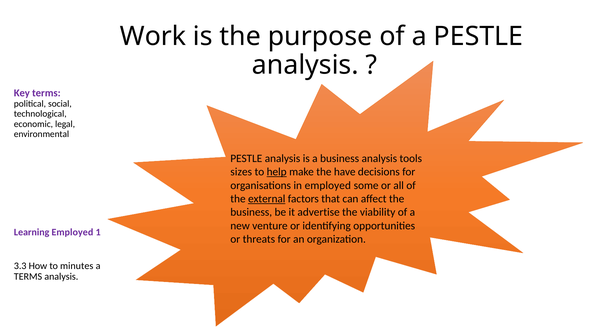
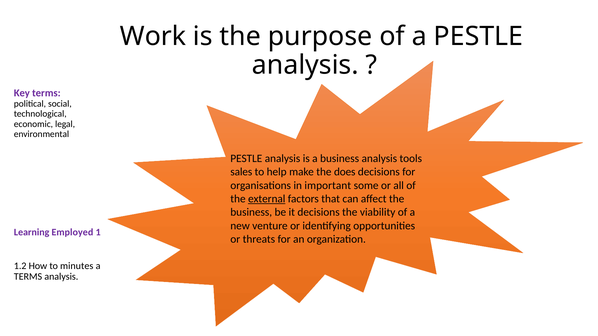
sizes: sizes -> sales
help underline: present -> none
have: have -> does
in employed: employed -> important
it advertise: advertise -> decisions
3.3: 3.3 -> 1.2
